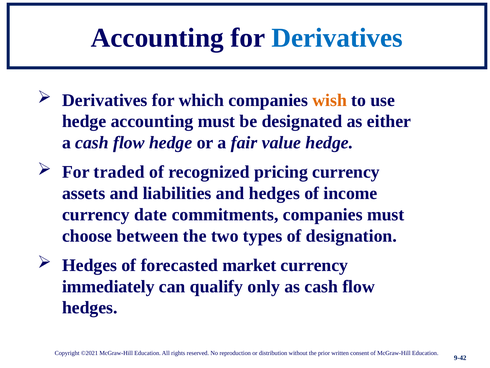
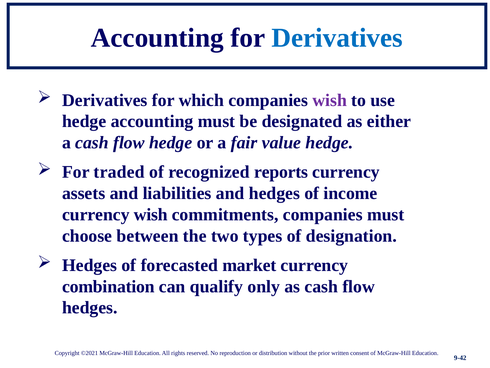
wish at (330, 100) colour: orange -> purple
pricing: pricing -> reports
currency date: date -> wish
immediately: immediately -> combination
